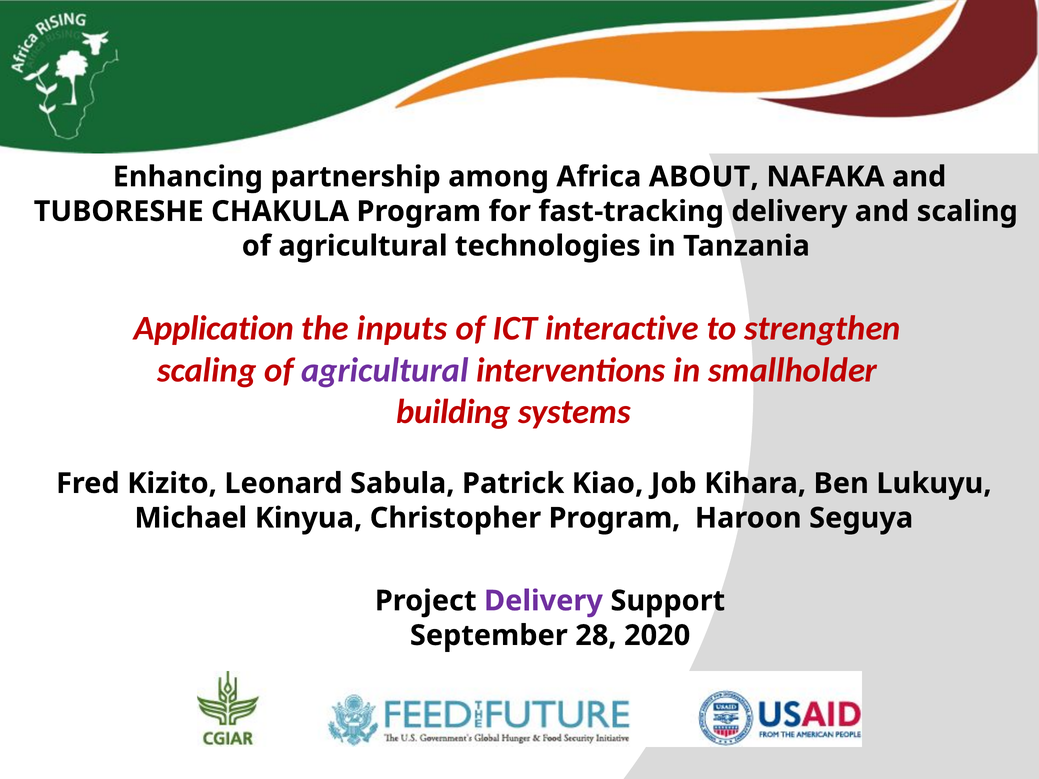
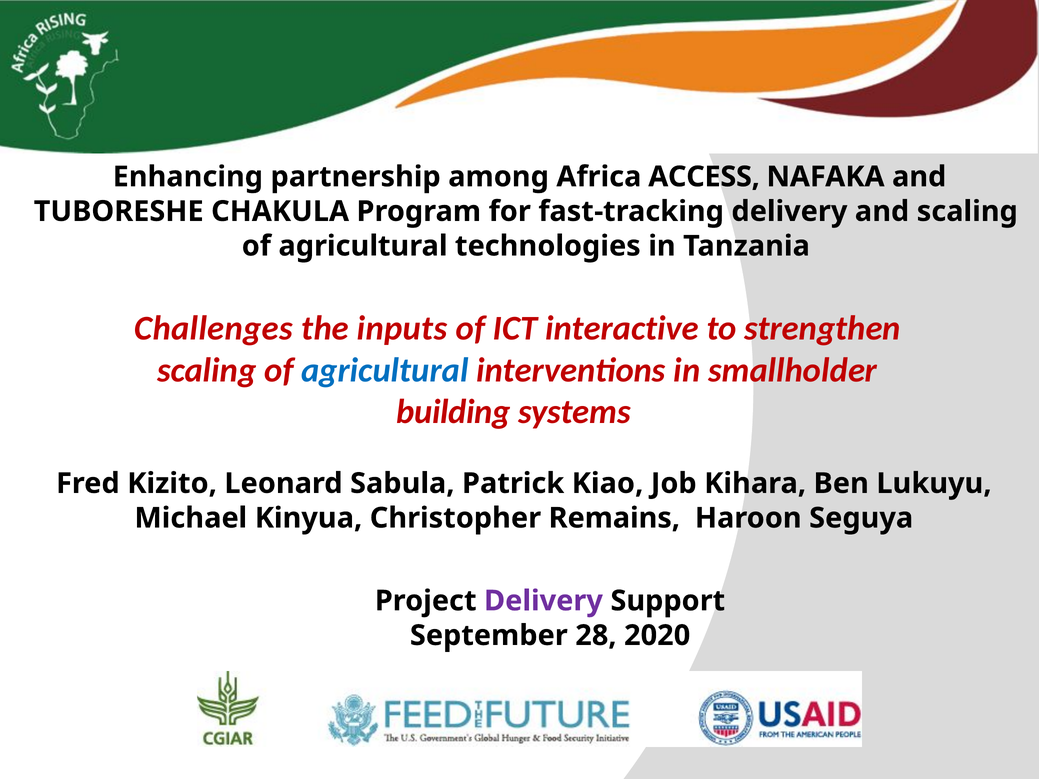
ABOUT: ABOUT -> ACCESS
Application: Application -> Challenges
agricultural at (385, 370) colour: purple -> blue
Christopher Program: Program -> Remains
